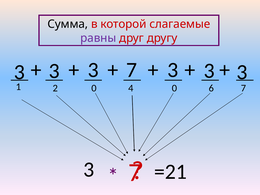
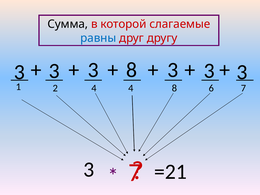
равны colour: purple -> blue
3 7: 7 -> 8
2 0: 0 -> 4
4 0: 0 -> 8
